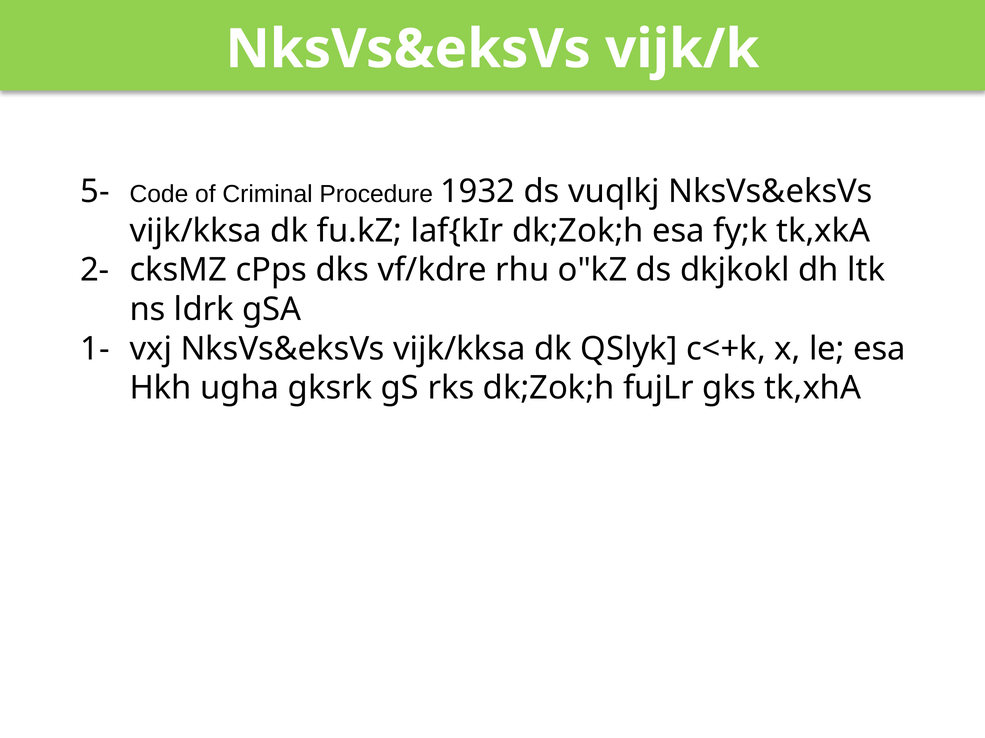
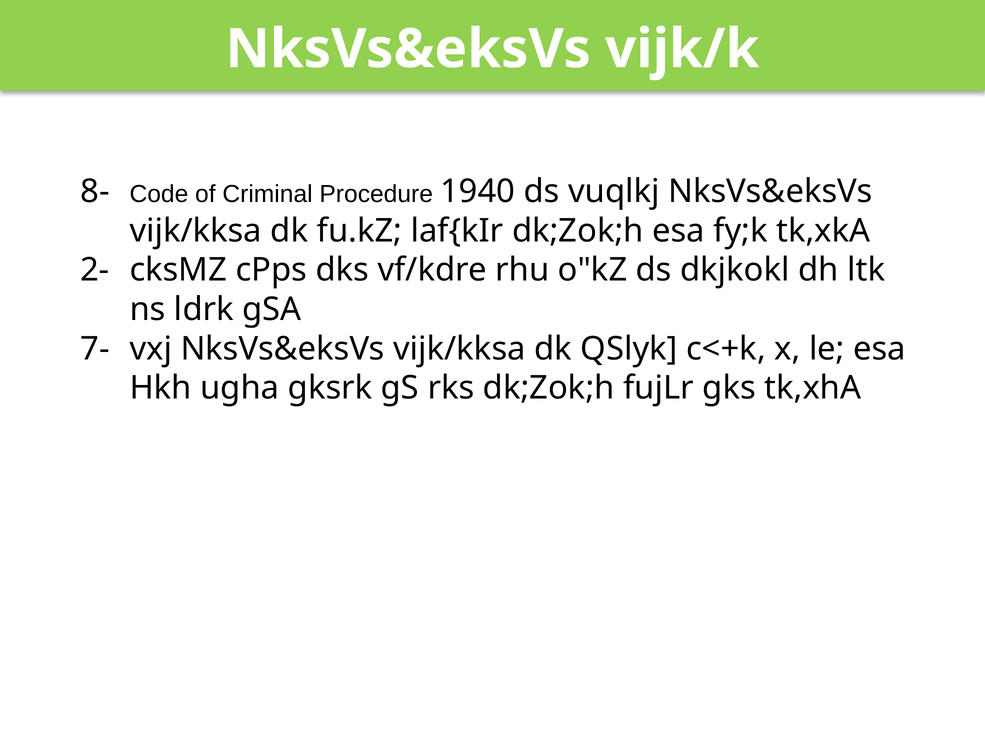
5-: 5- -> 8-
1932: 1932 -> 1940
1-: 1- -> 7-
